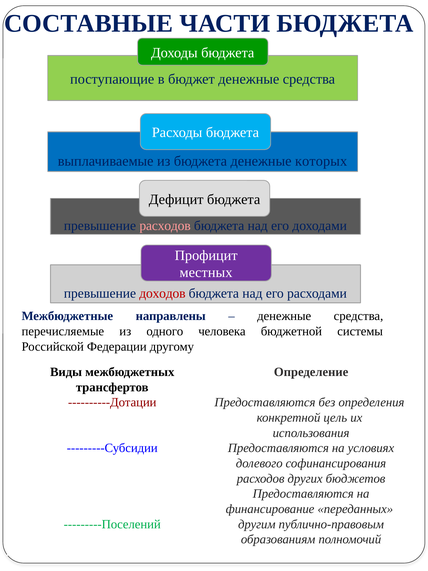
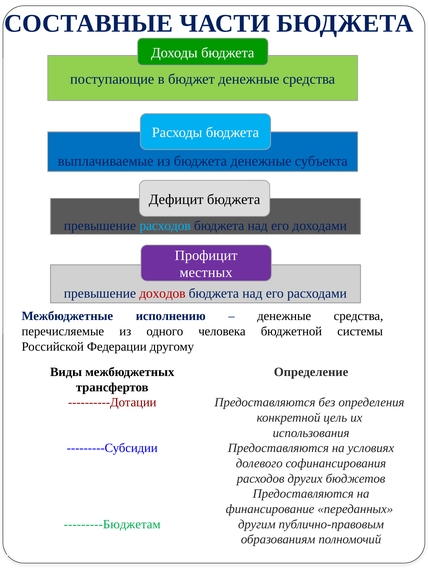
которых: которых -> субъекта
расходов at (165, 226) colour: pink -> light blue
направлены: направлены -> исполнению
---------Поселений: ---------Поселений -> ---------Бюджетам
